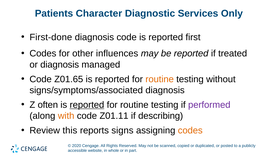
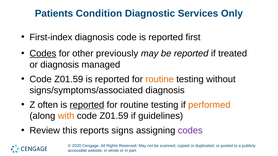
Character: Character -> Condition
First-done: First-done -> First-index
Codes at (43, 54) underline: none -> present
influences: influences -> previously
Z01.65 at (69, 79): Z01.65 -> Z01.59
performed colour: purple -> orange
Z01.11 at (114, 116): Z01.11 -> Z01.59
describing: describing -> guidelines
codes at (190, 131) colour: orange -> purple
